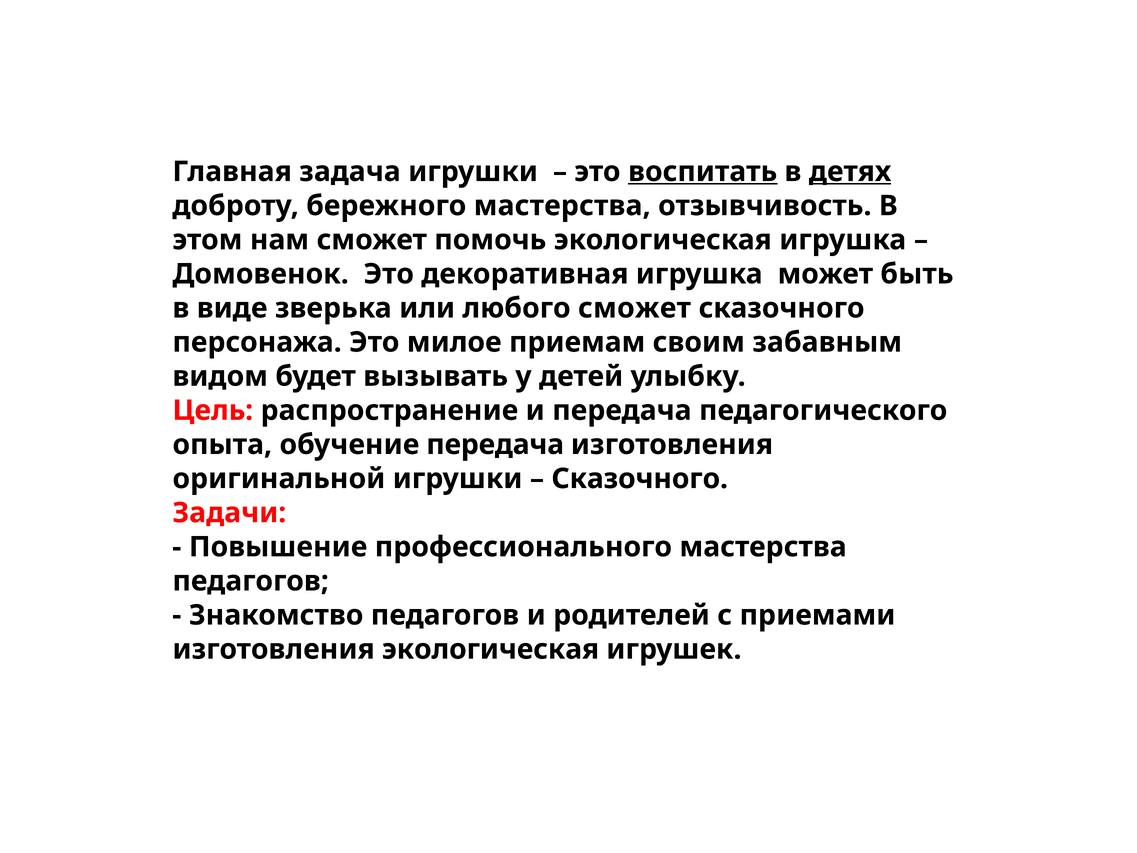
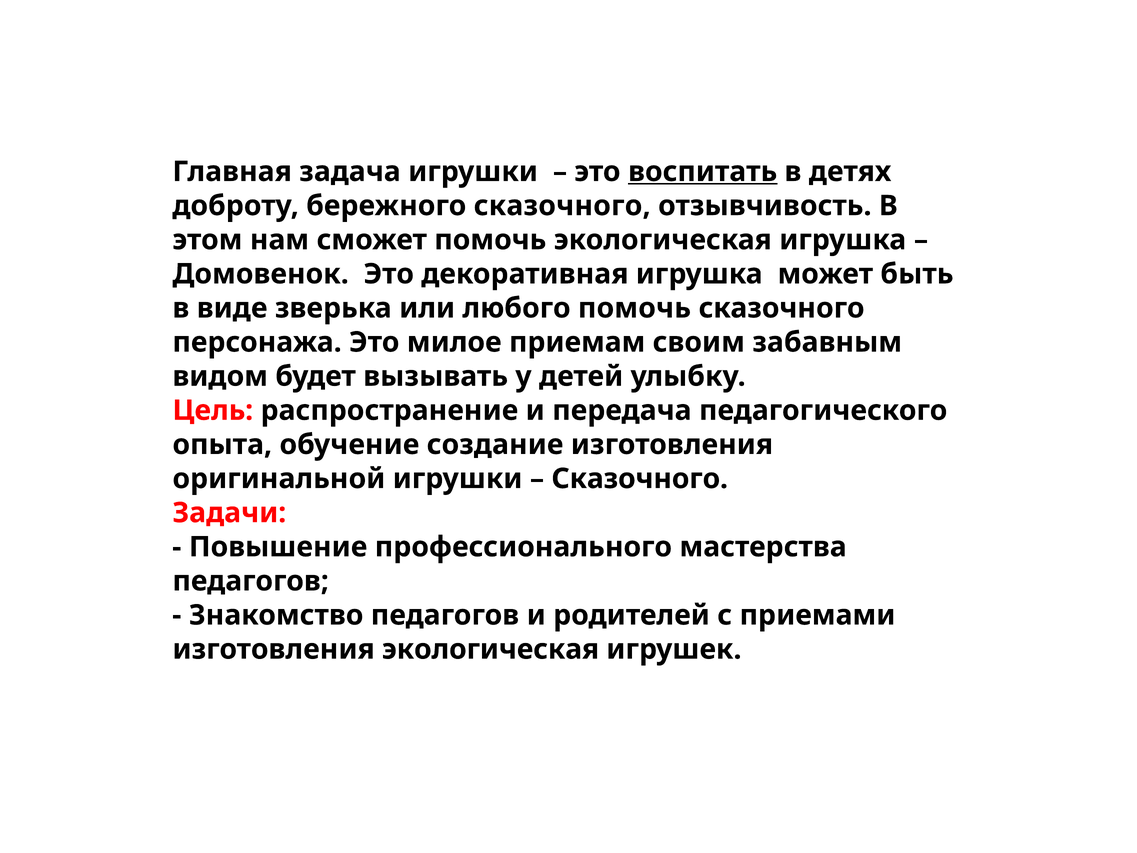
детях underline: present -> none
бережного мастерства: мастерства -> сказочного
любого сможет: сможет -> помочь
обучение передача: передача -> создание
